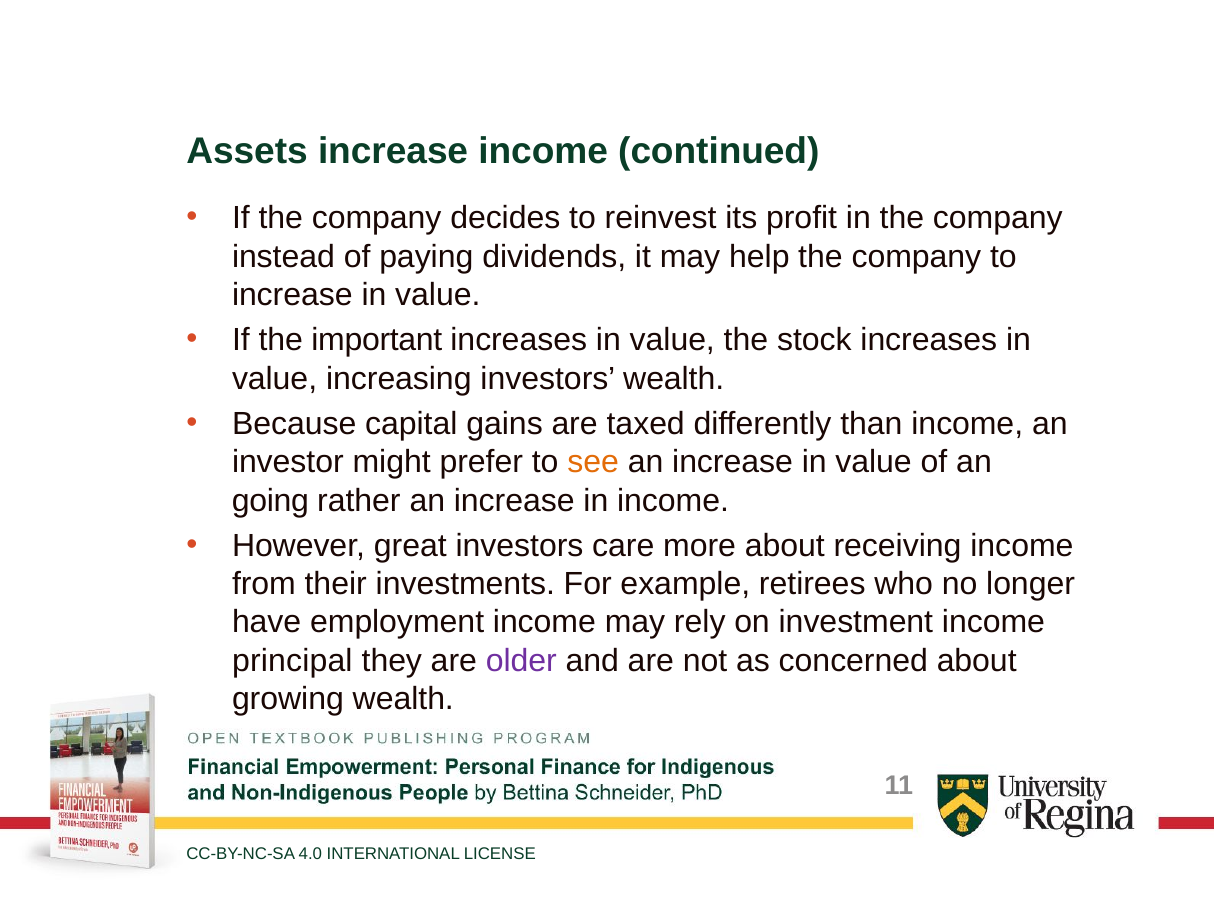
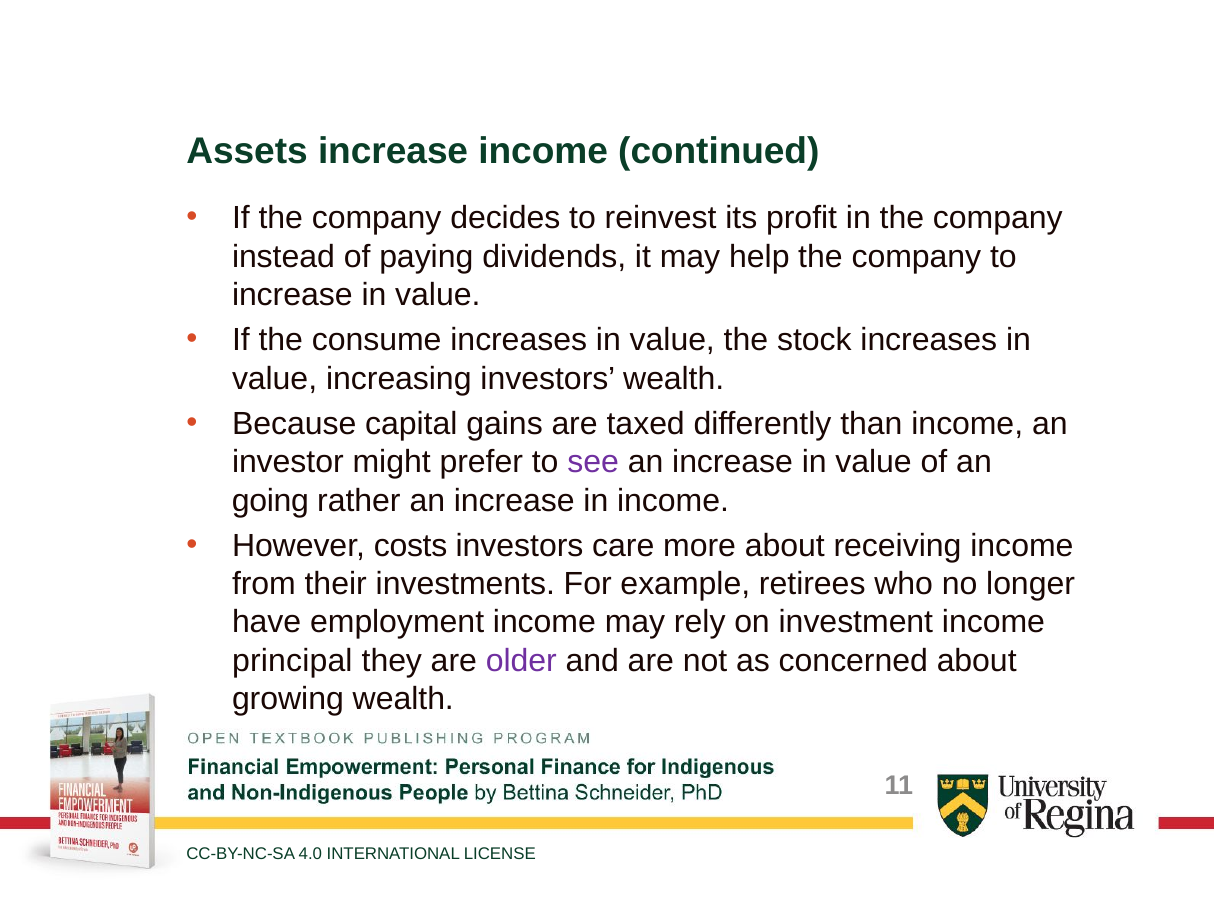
important: important -> consume
see colour: orange -> purple
great: great -> costs
